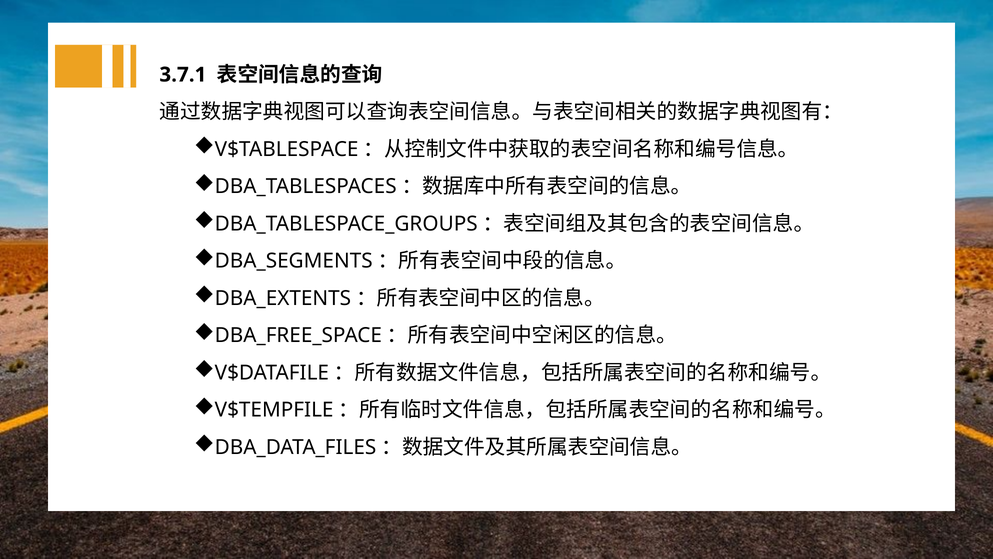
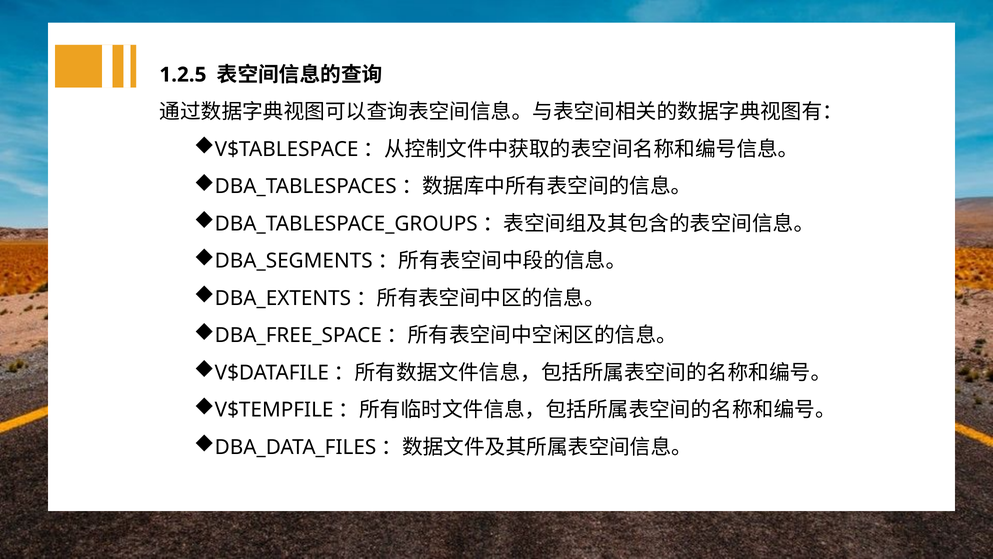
3.7.1: 3.7.1 -> 1.2.5
